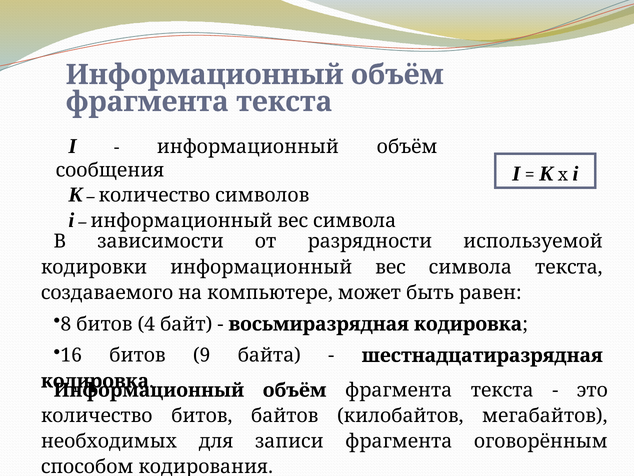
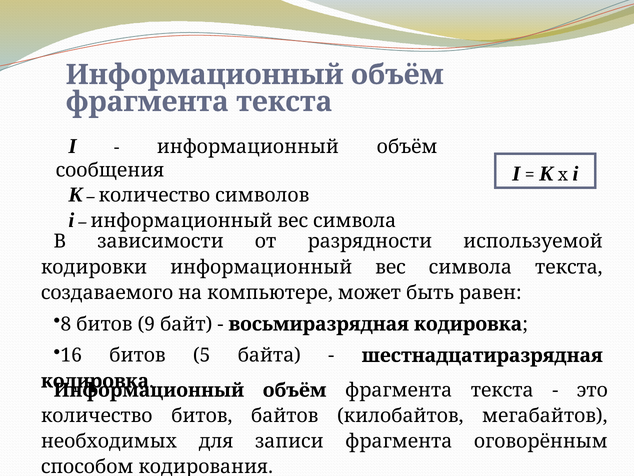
4: 4 -> 9
9: 9 -> 5
